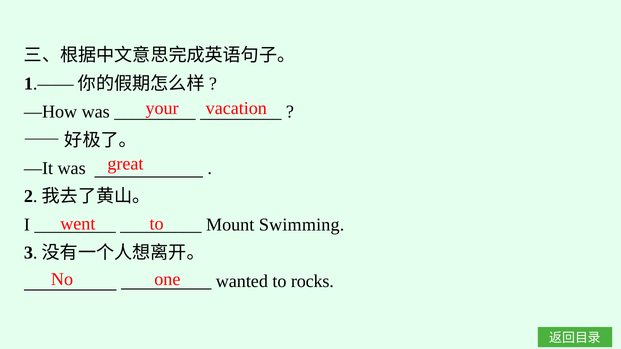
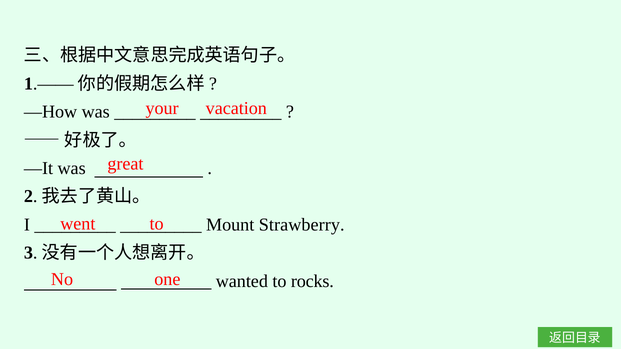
Swimming: Swimming -> Strawberry
